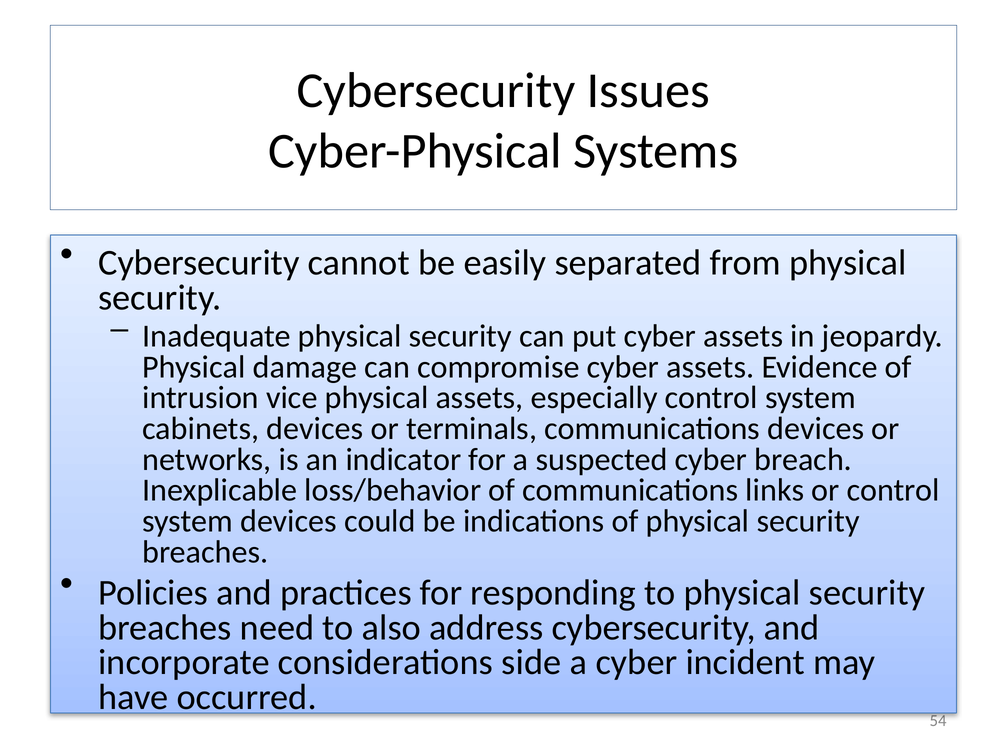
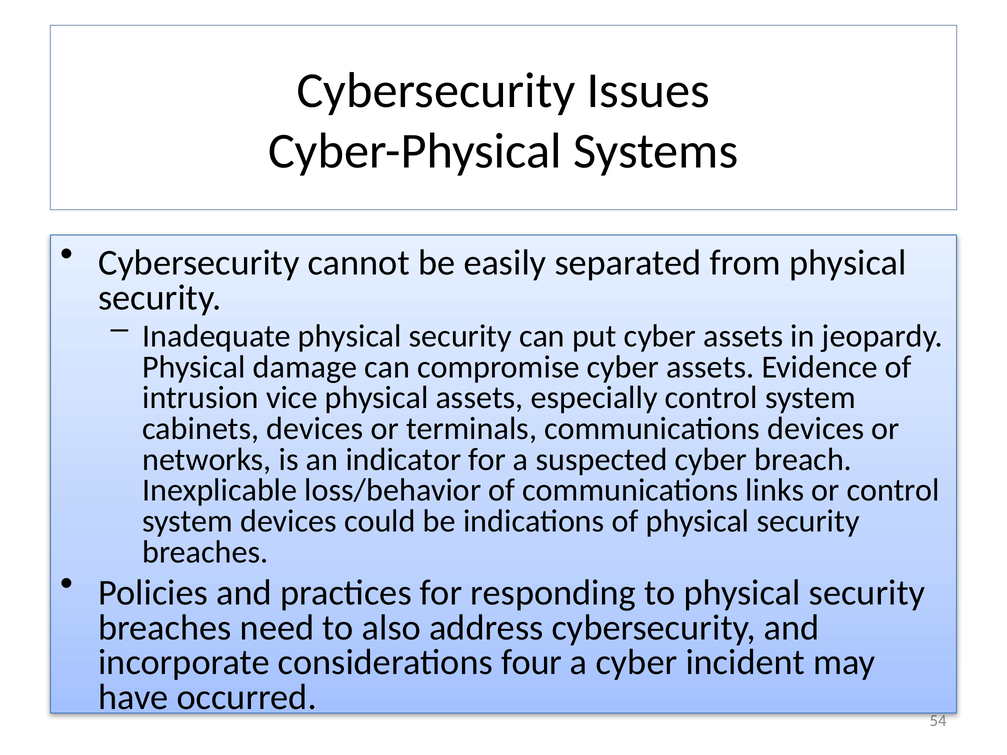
side: side -> four
